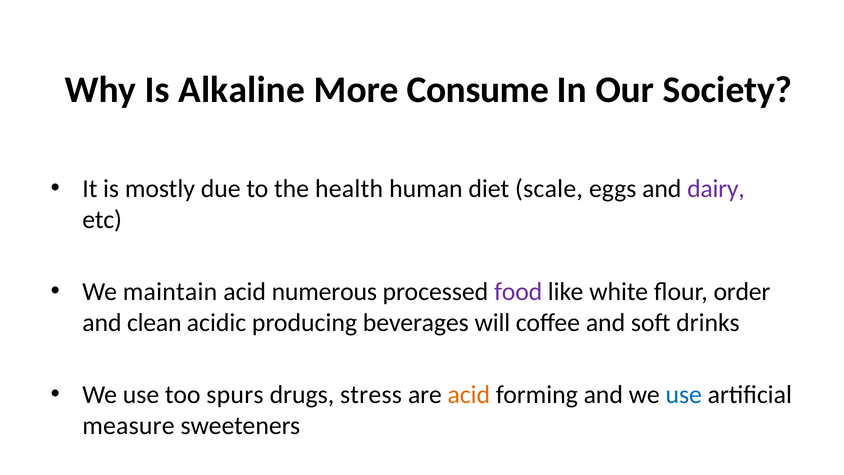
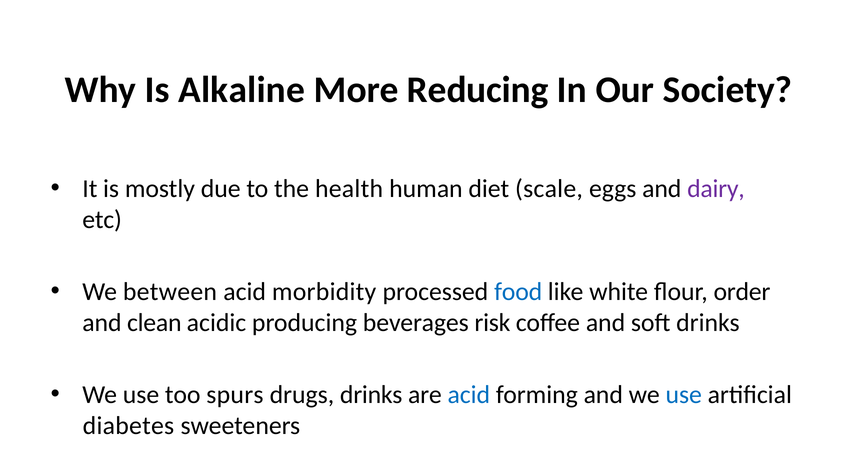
Consume: Consume -> Reducing
maintain: maintain -> between
numerous: numerous -> morbidity
food colour: purple -> blue
will: will -> risk
drugs stress: stress -> drinks
acid at (469, 395) colour: orange -> blue
measure: measure -> diabetes
